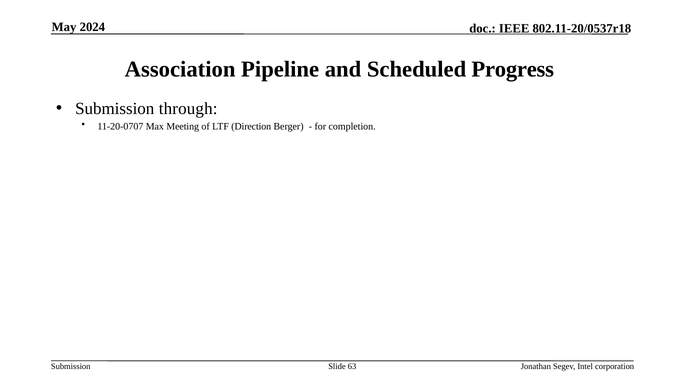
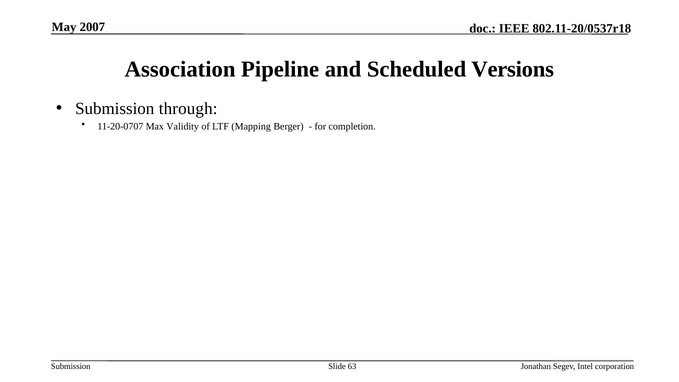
2024: 2024 -> 2007
Progress: Progress -> Versions
Meeting: Meeting -> Validity
Direction: Direction -> Mapping
